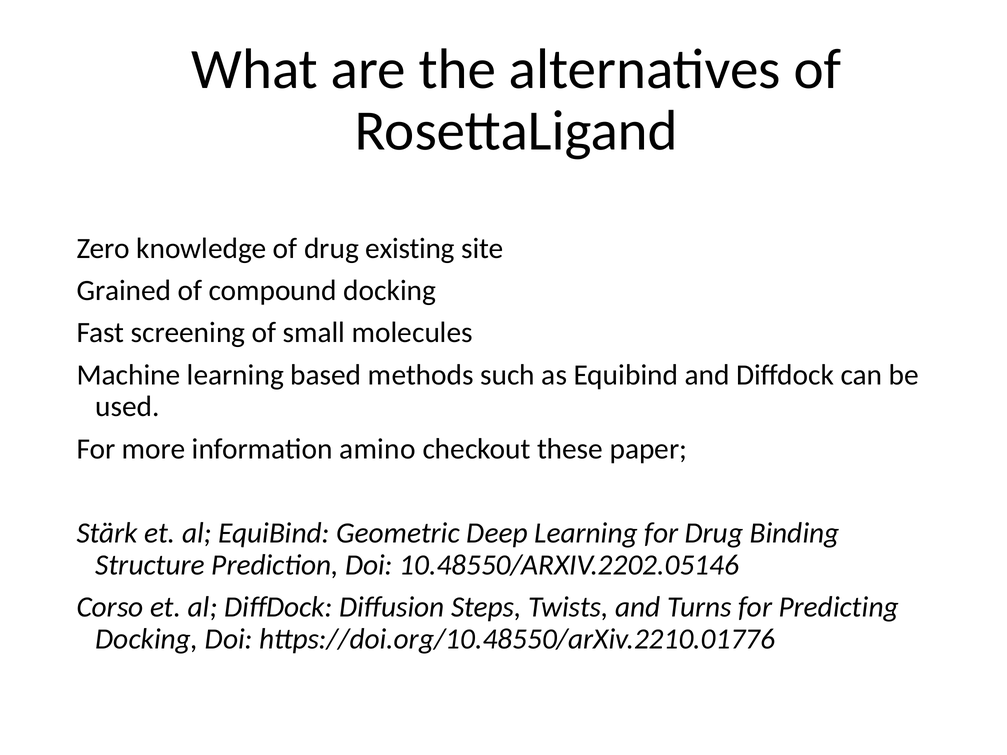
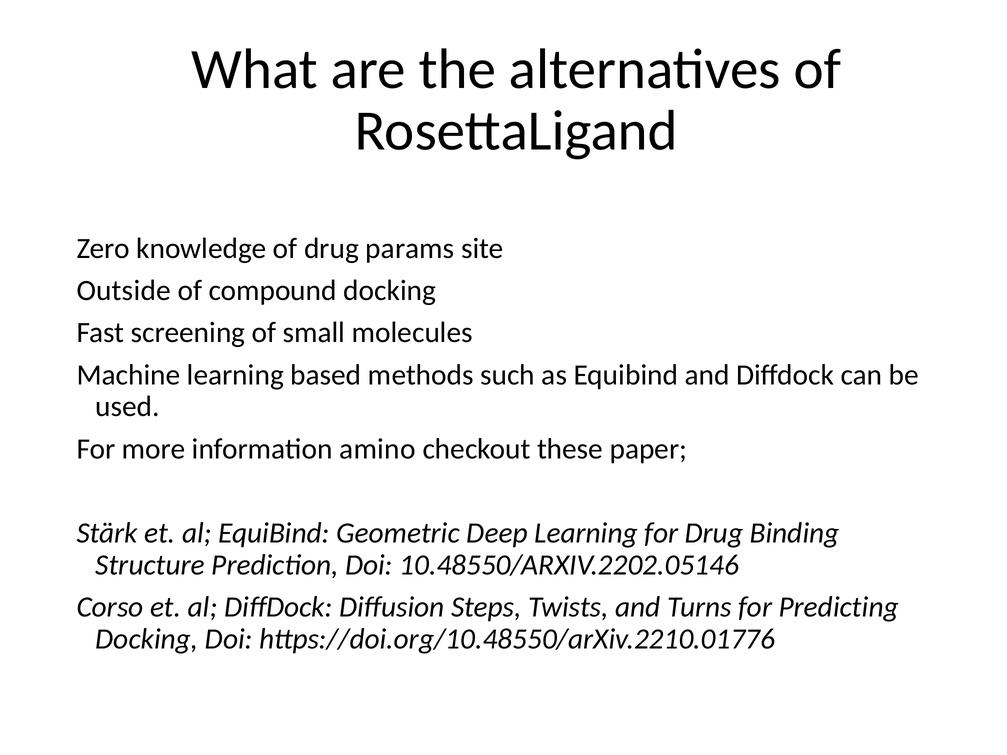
existing: existing -> params
Grained: Grained -> Outside
